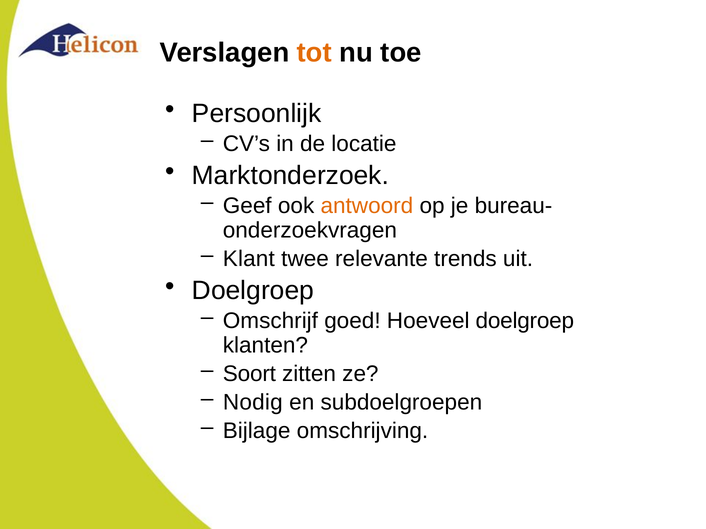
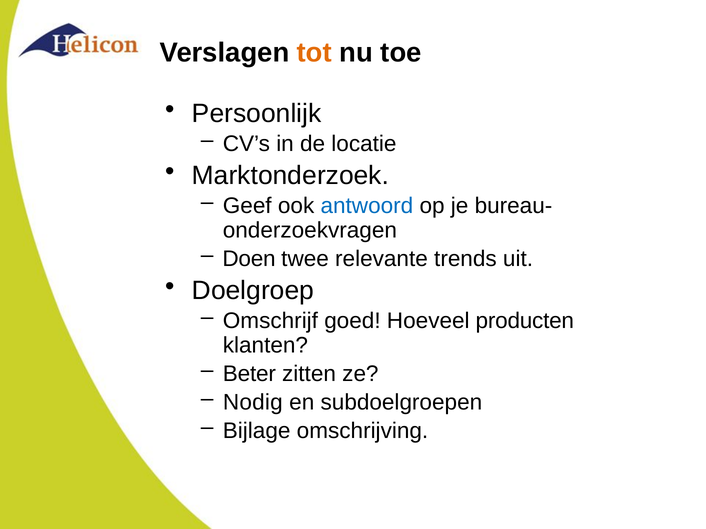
antwoord colour: orange -> blue
Klant: Klant -> Doen
Hoeveel doelgroep: doelgroep -> producten
Soort: Soort -> Beter
